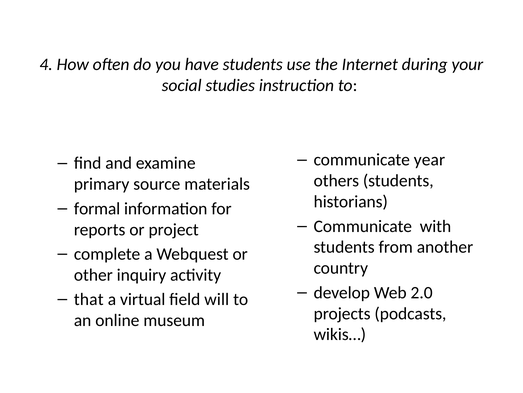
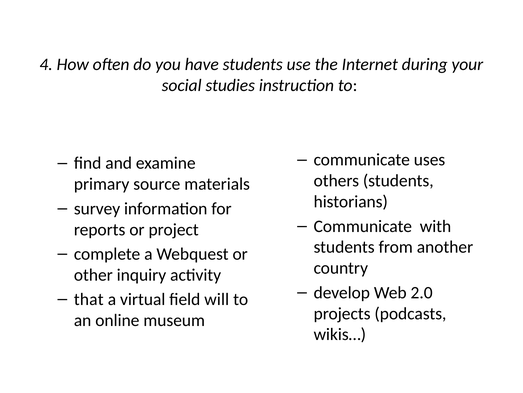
year: year -> uses
formal: formal -> survey
